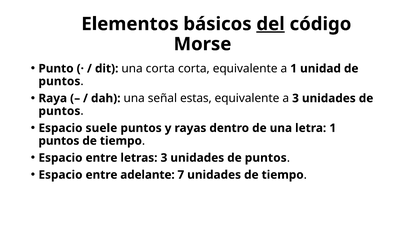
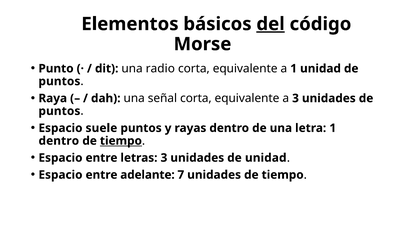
una corta: corta -> radio
señal estas: estas -> corta
puntos at (59, 141): puntos -> dentro
tiempo at (121, 141) underline: none -> present
puntos at (266, 158): puntos -> unidad
